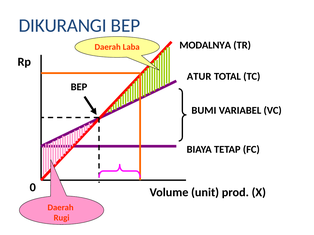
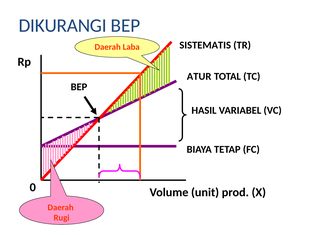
MODALNYA: MODALNYA -> SISTEMATIS
BUMI: BUMI -> HASIL
